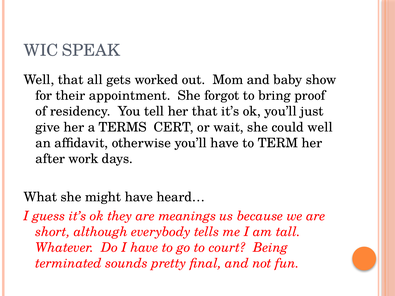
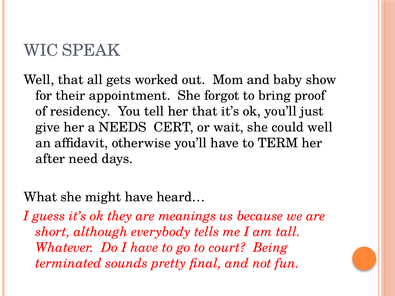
TERMS: TERMS -> NEEDS
work: work -> need
